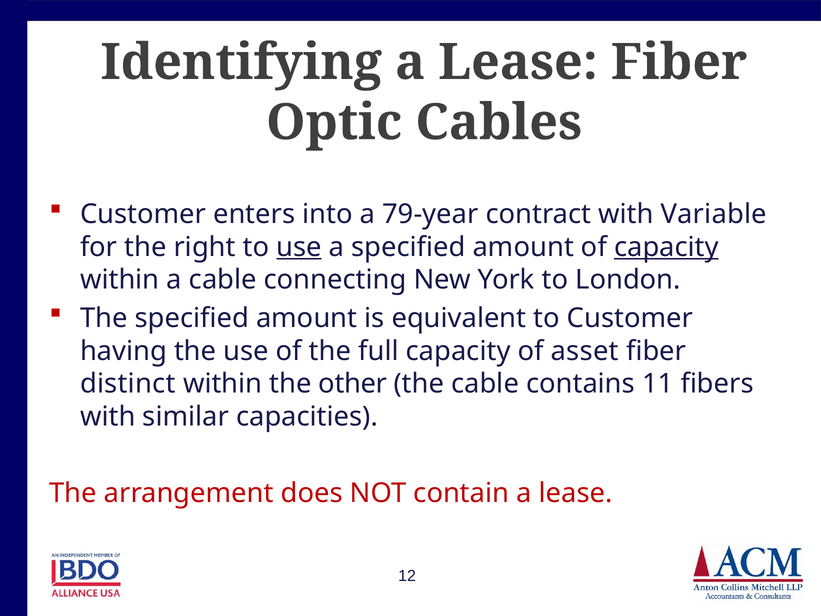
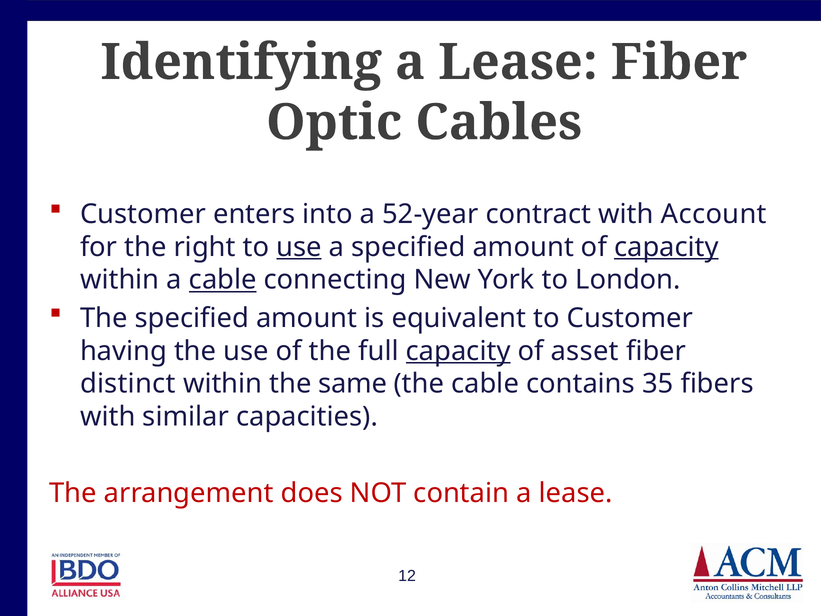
79-year: 79-year -> 52-year
Variable: Variable -> Account
cable at (223, 280) underline: none -> present
capacity at (458, 351) underline: none -> present
other: other -> same
11: 11 -> 35
